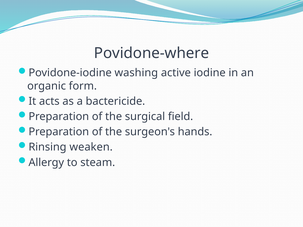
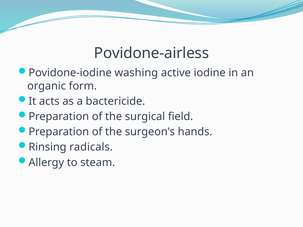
Povidone-where: Povidone-where -> Povidone-airless
weaken: weaken -> radicals
